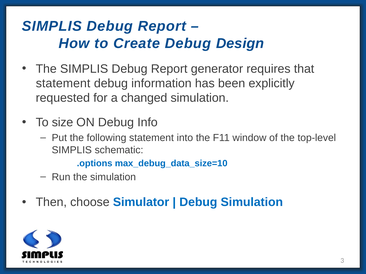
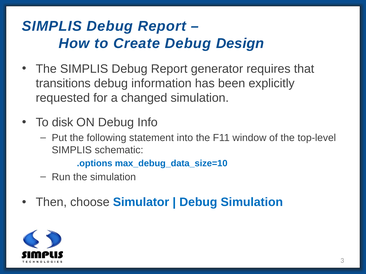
statement at (63, 83): statement -> transitions
size: size -> disk
